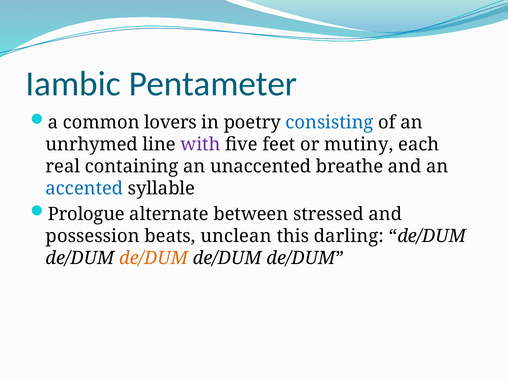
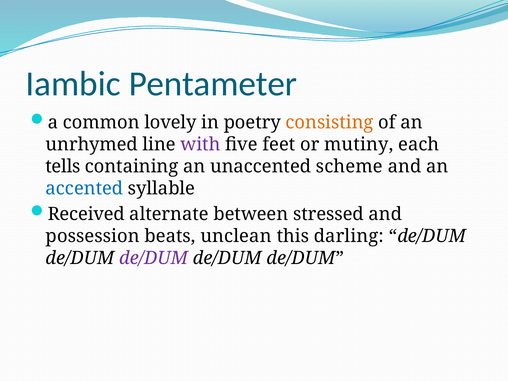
lovers: lovers -> lovely
consisting colour: blue -> orange
real: real -> tells
breathe: breathe -> scheme
Prologue: Prologue -> Received
de/DUM at (154, 258) colour: orange -> purple
